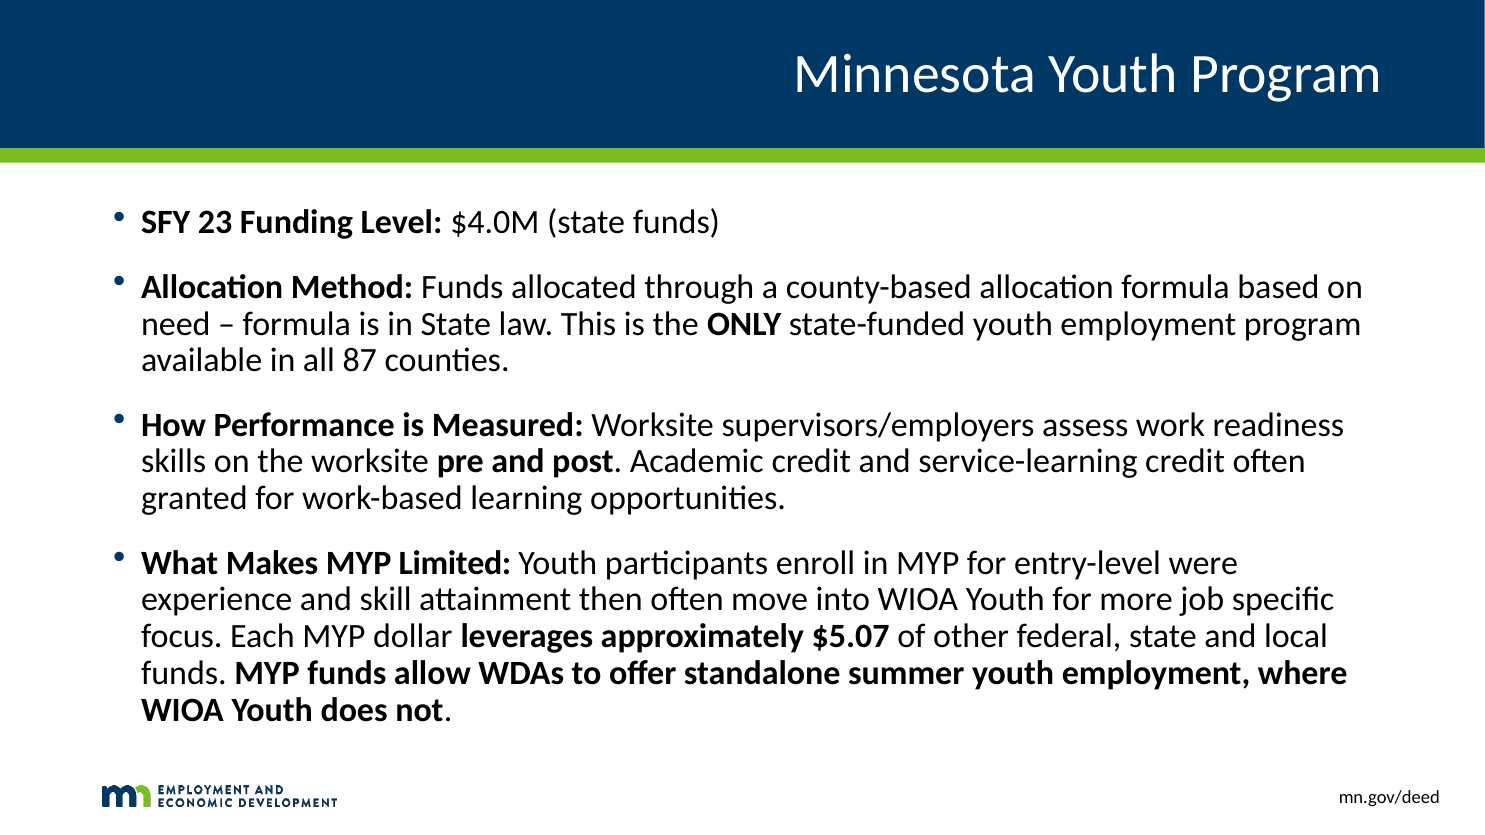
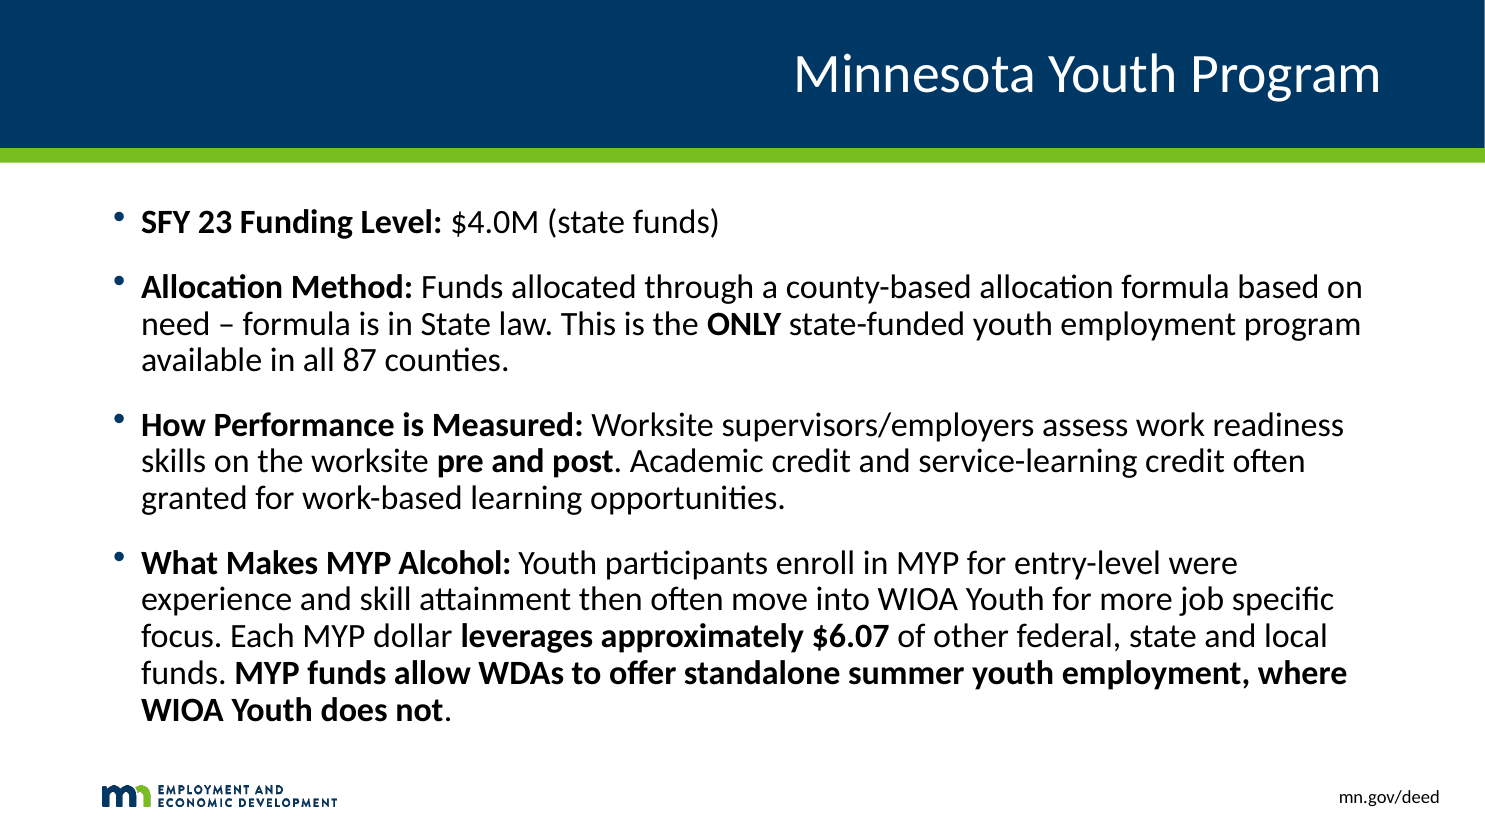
Limited: Limited -> Alcohol
$5.07: $5.07 -> $6.07
